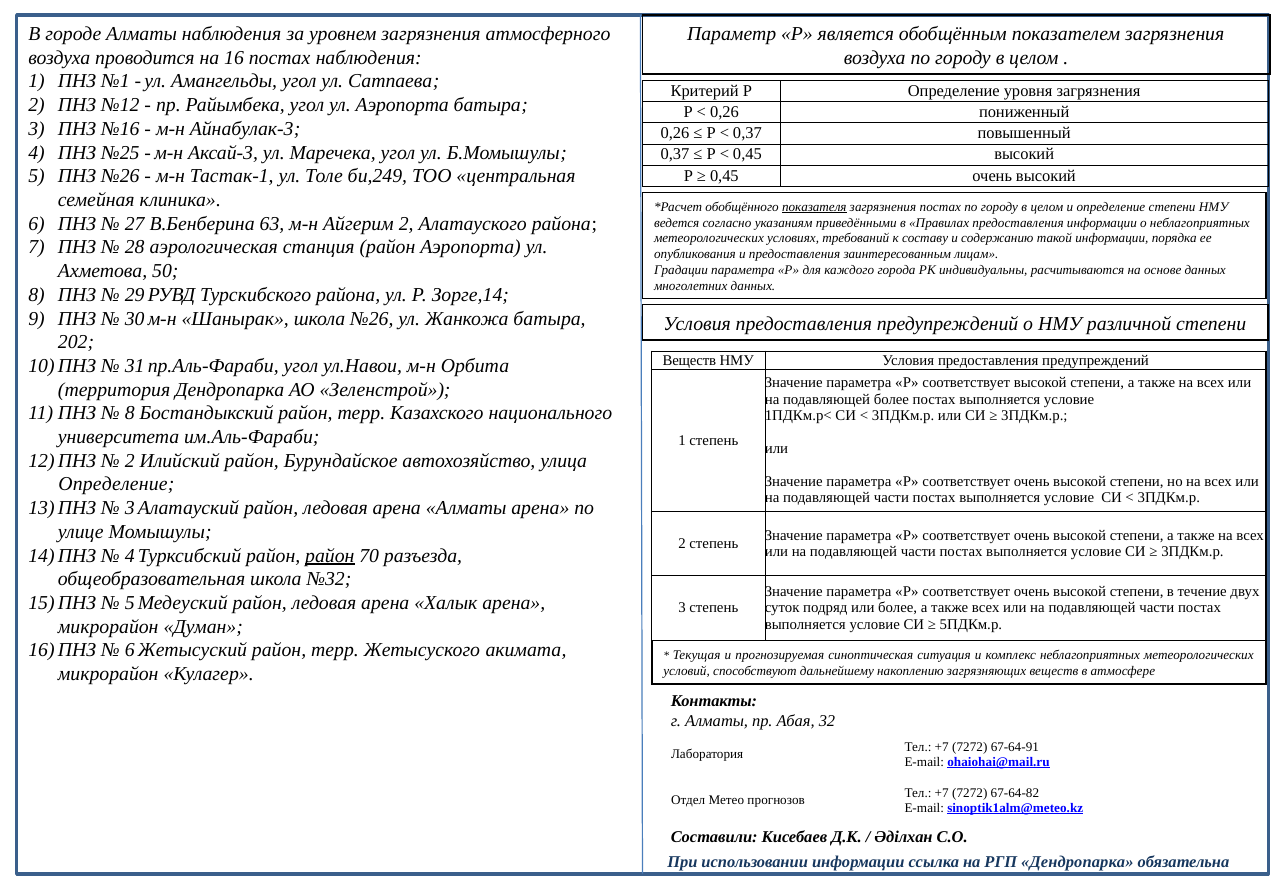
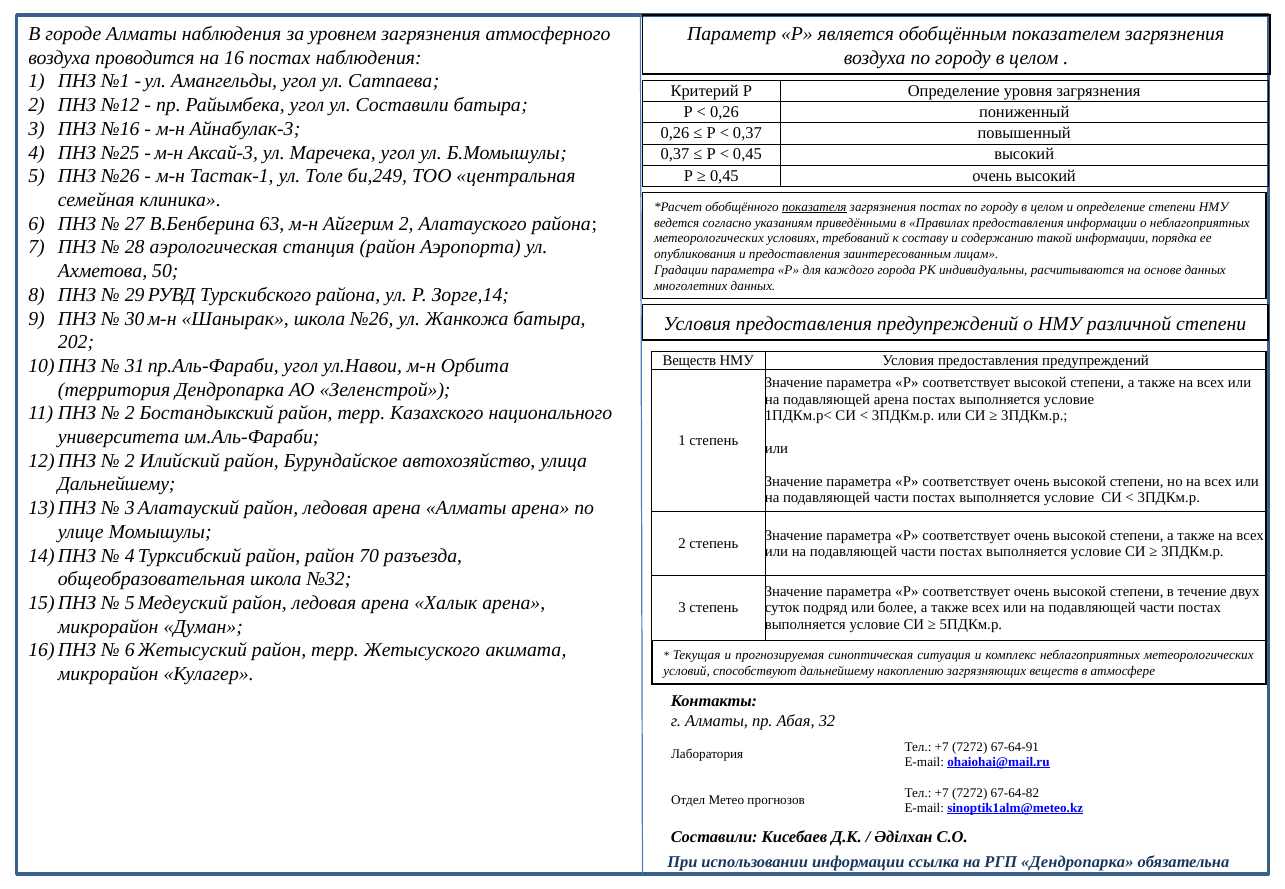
ул Аэропорта: Аэропорта -> Составили
подавляющей более: более -> арена
8 at (130, 414): 8 -> 2
Определение at (116, 485): Определение -> Дальнейшему
район at (330, 556) underline: present -> none
